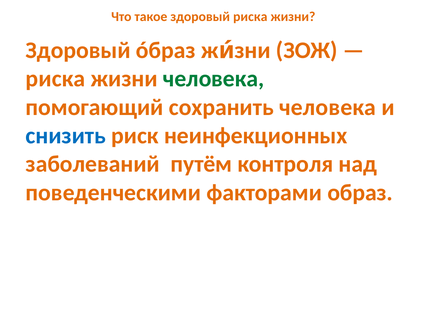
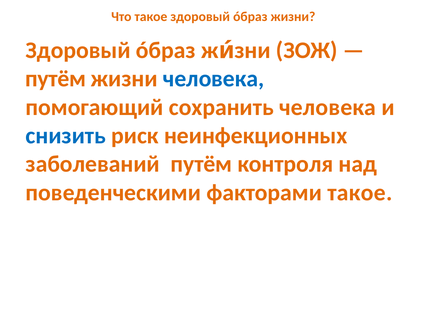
такое здоровый риска: риска -> óбраз
риска at (55, 79): риска -> путём
человека at (214, 79) colour: green -> blue
факторами образ: образ -> такое
